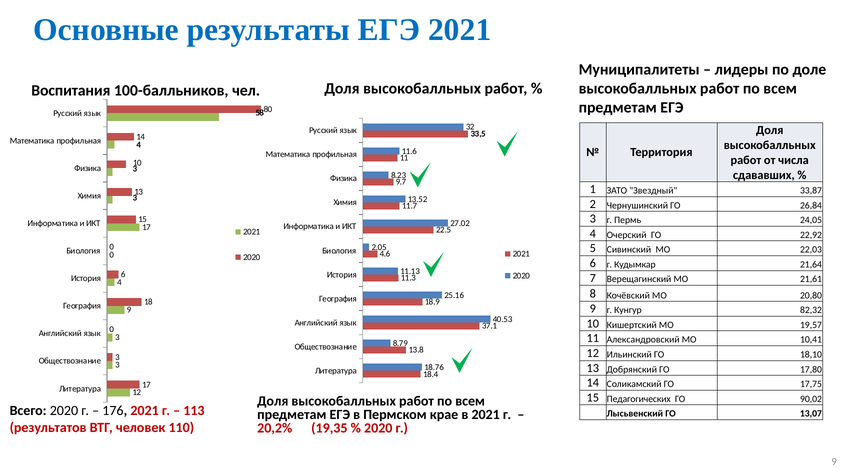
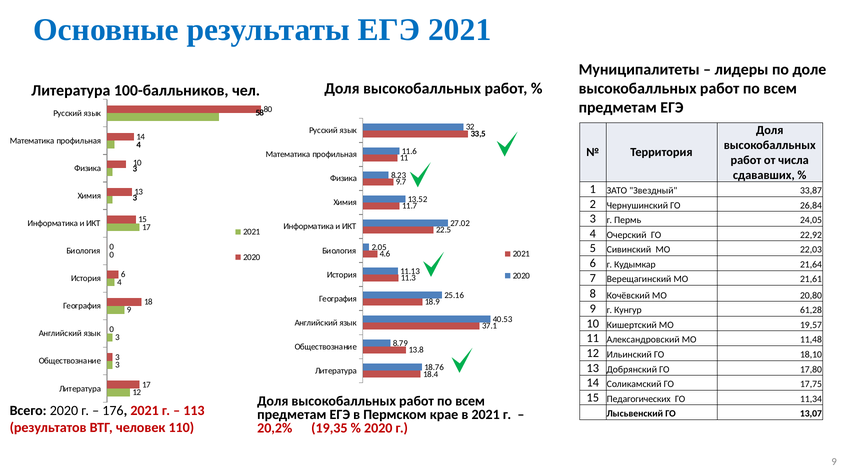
Воспитания at (71, 90): Воспитания -> Литература
82,32: 82,32 -> 61,28
10,41: 10,41 -> 11,48
90,02: 90,02 -> 11,34
